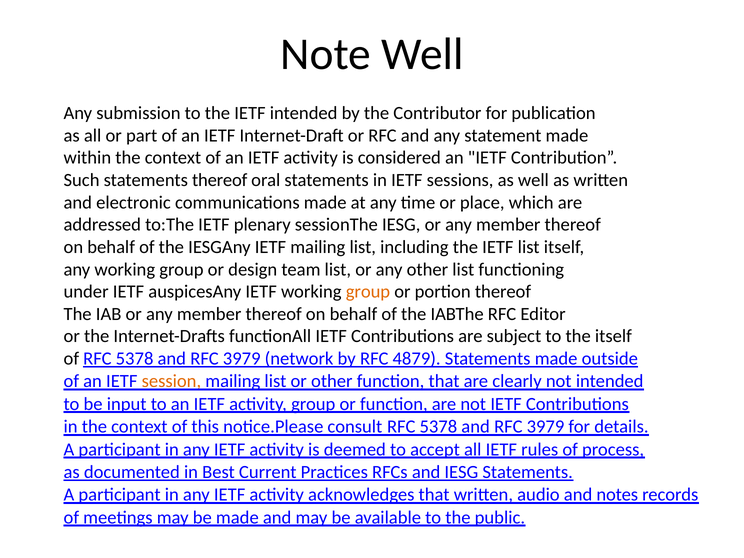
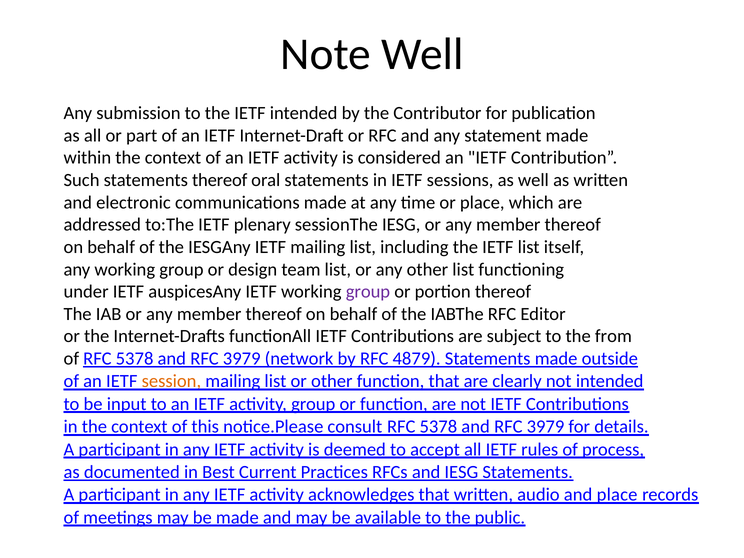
group at (368, 292) colour: orange -> purple
the itself: itself -> from
and notes: notes -> place
